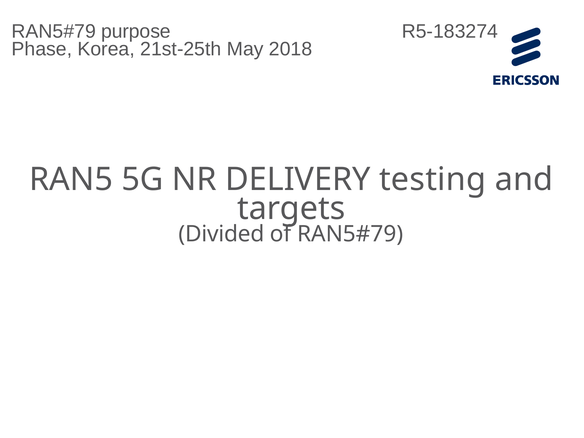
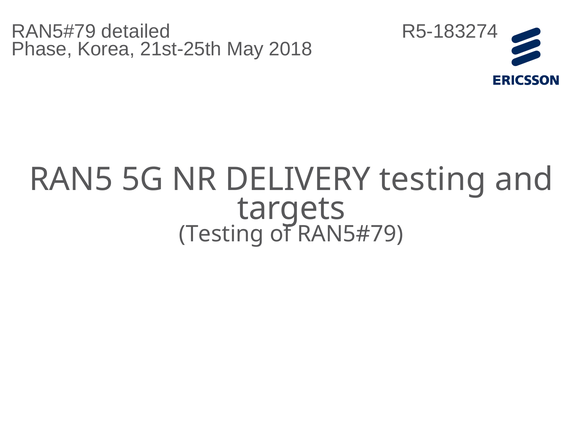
purpose: purpose -> detailed
Divided at (222, 234): Divided -> Testing
